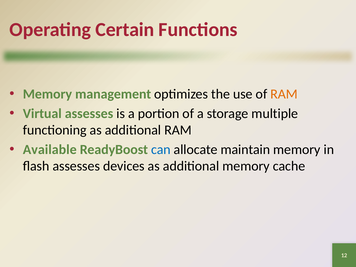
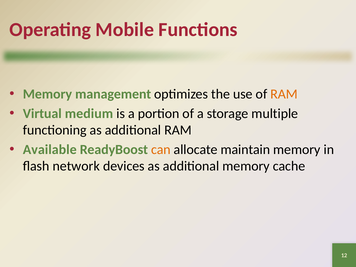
Certain: Certain -> Mobile
Virtual assesses: assesses -> medium
can colour: blue -> orange
flash assesses: assesses -> network
